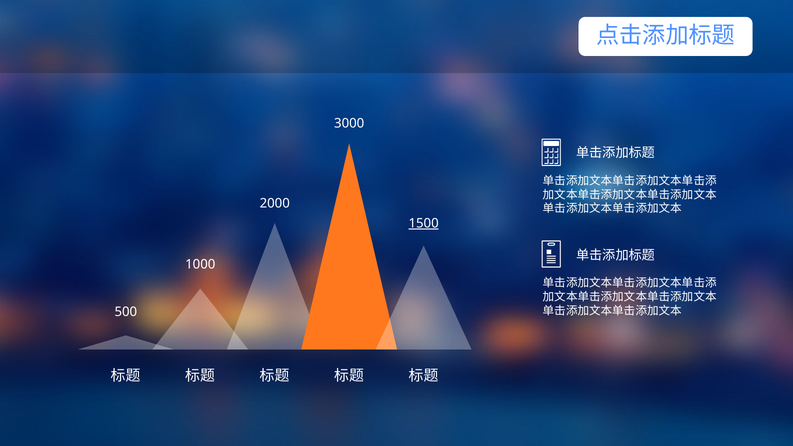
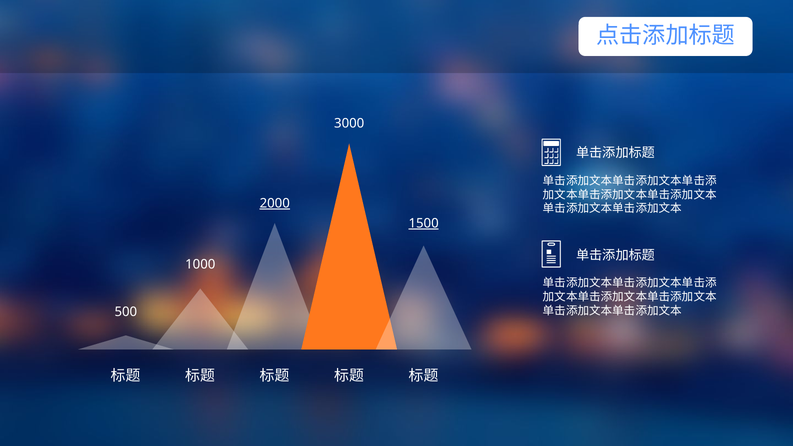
2000 underline: none -> present
